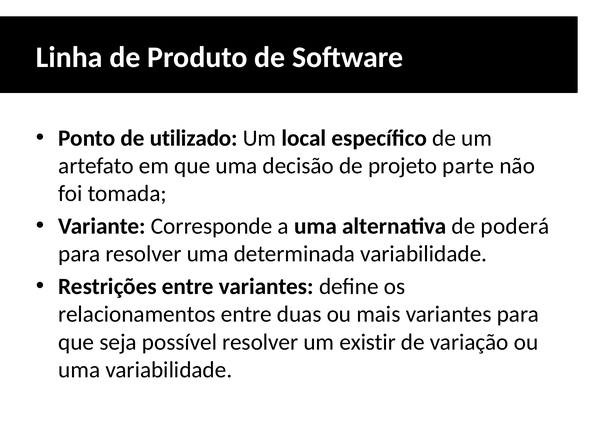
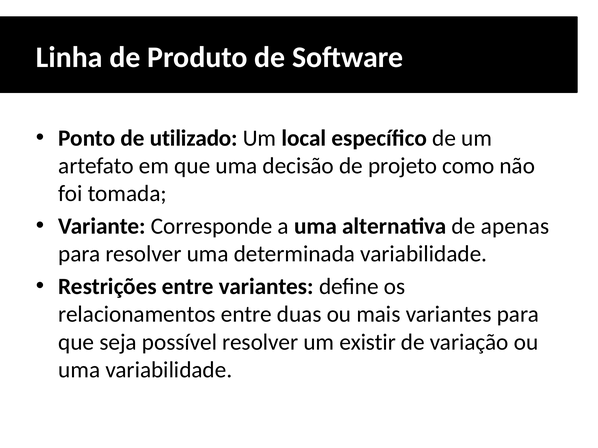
parte: parte -> como
poderá: poderá -> apenas
